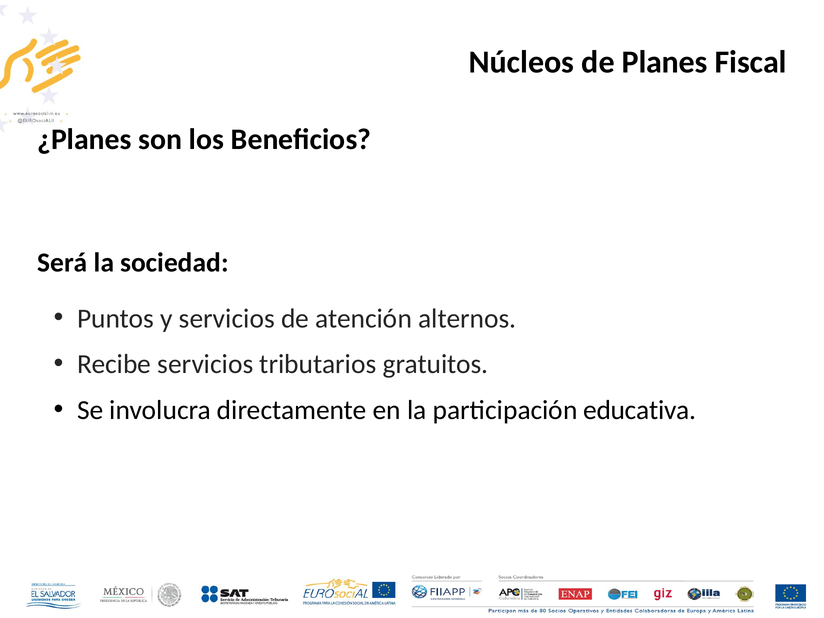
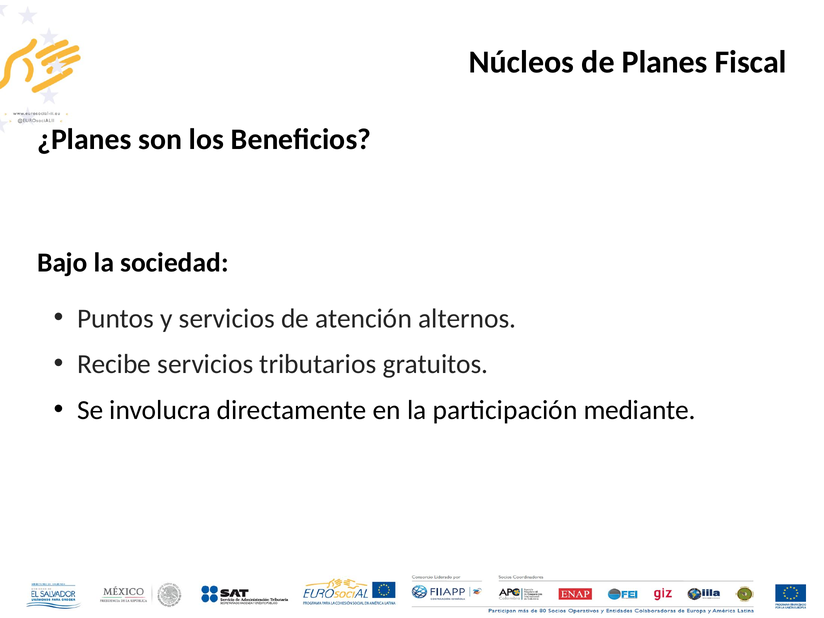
Será: Será -> Bajo
educativa: educativa -> mediante
